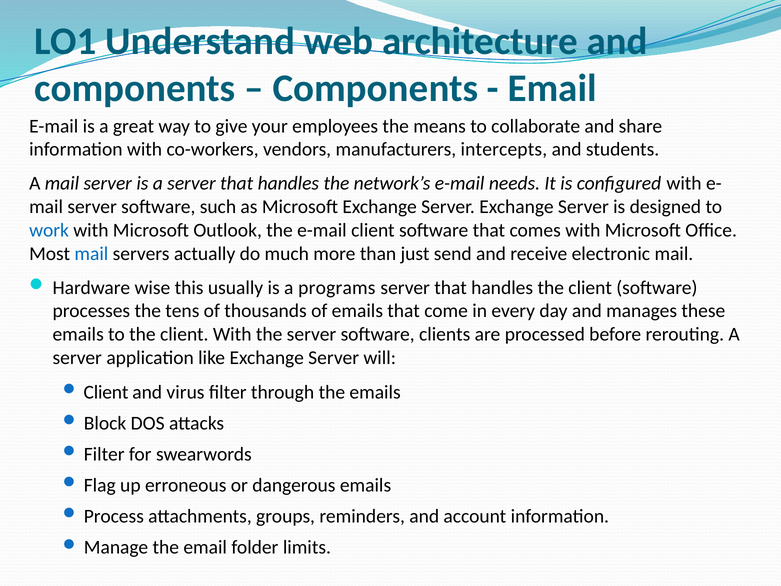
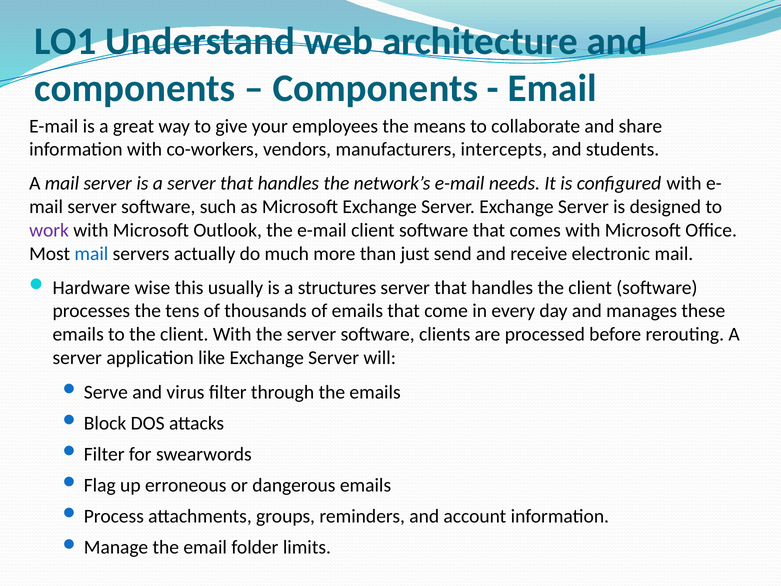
work colour: blue -> purple
programs: programs -> structures
Client at (106, 392): Client -> Serve
